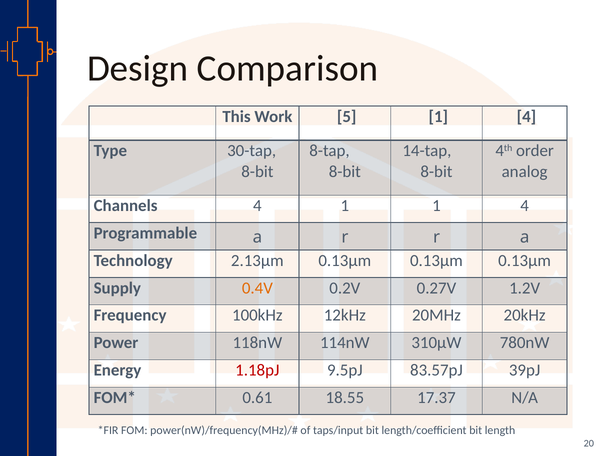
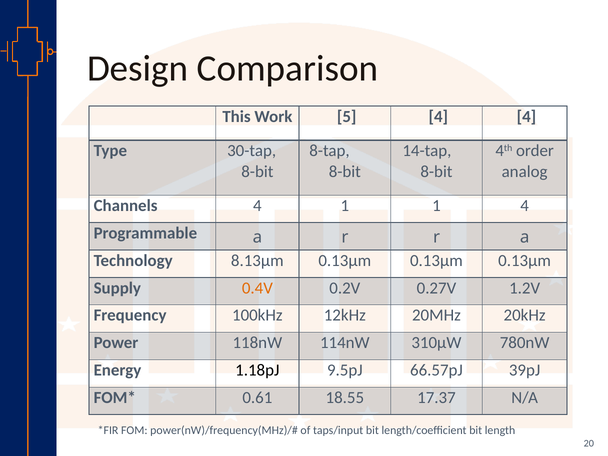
5 1: 1 -> 4
2.13μm: 2.13μm -> 8.13μm
1.18pJ colour: red -> black
83.57pJ: 83.57pJ -> 66.57pJ
